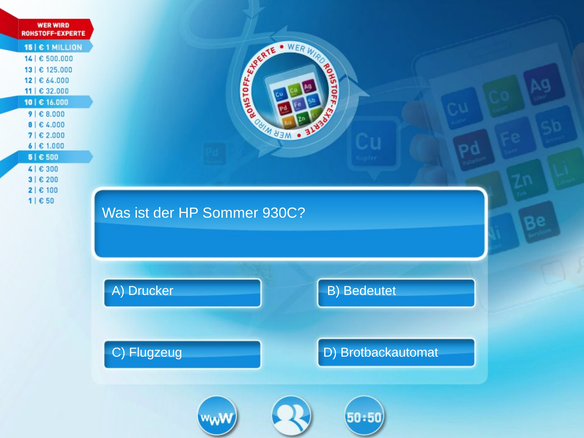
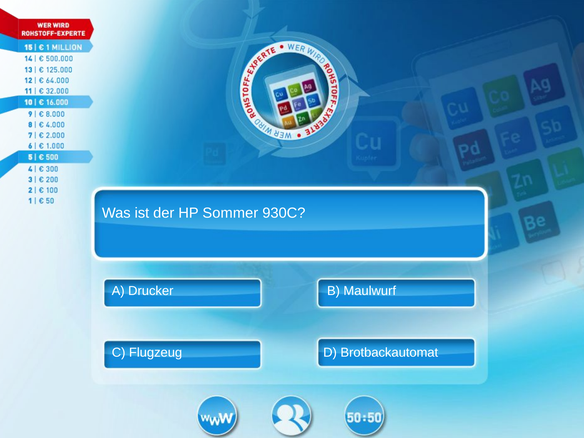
Bedeutet: Bedeutet -> Maulwurf
